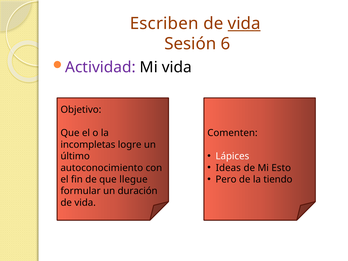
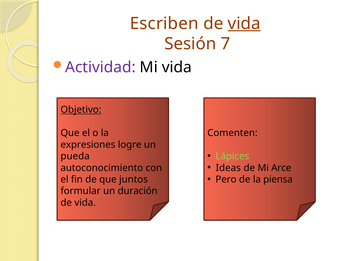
6: 6 -> 7
Objetivo underline: none -> present
incompletas: incompletas -> expresiones
Lápices colour: white -> light green
último: último -> pueda
Esto: Esto -> Arce
tiendo: tiendo -> piensa
llegue: llegue -> juntos
